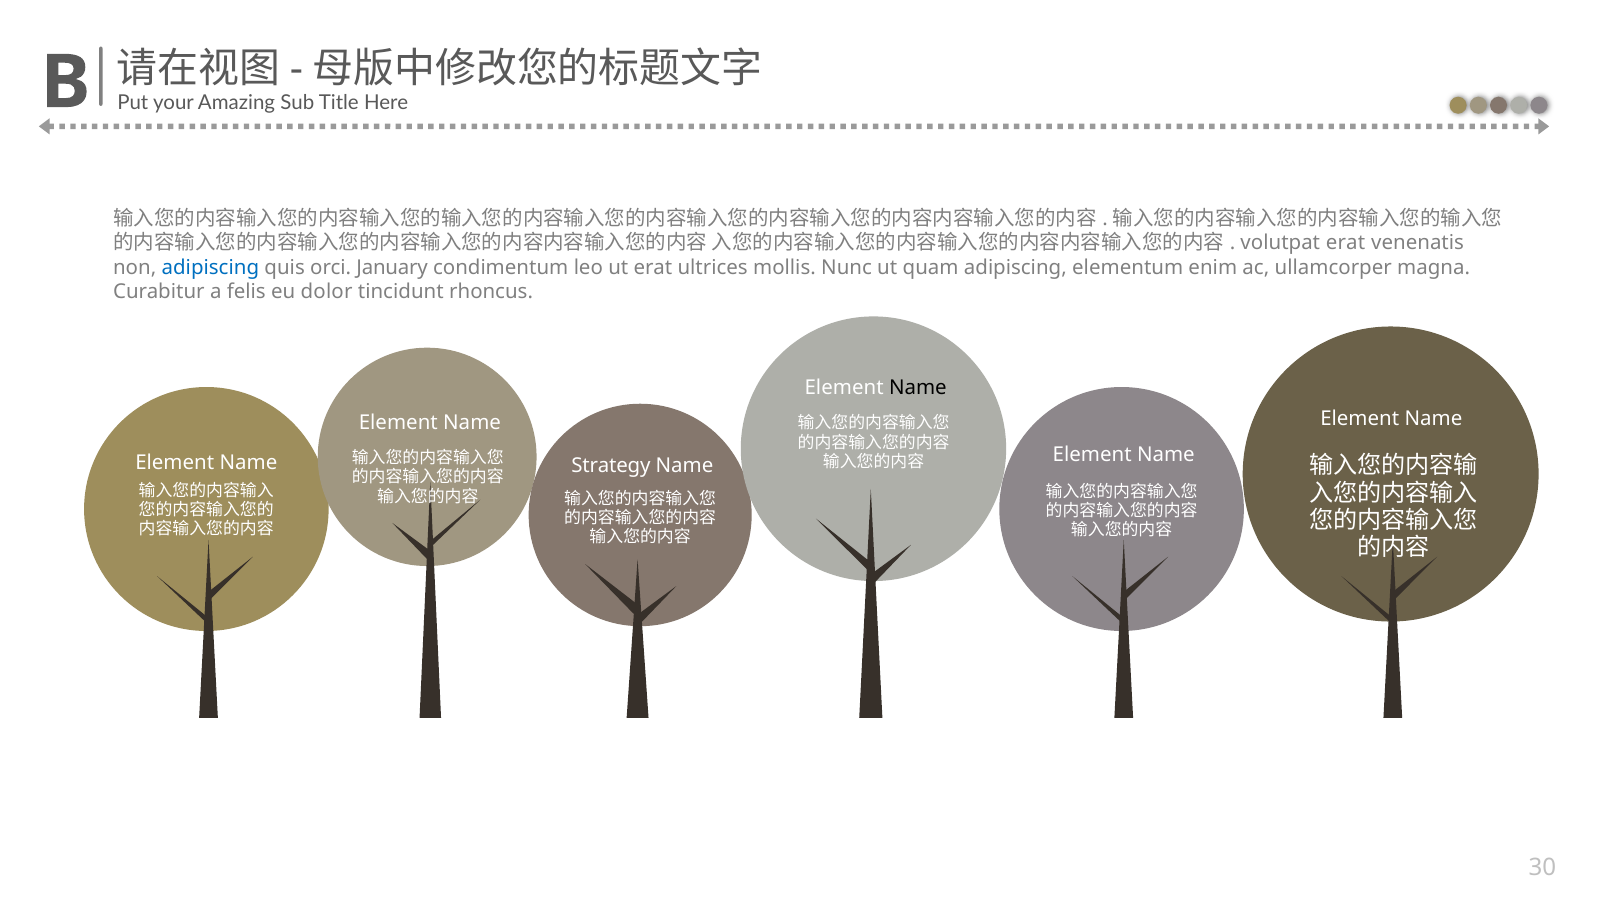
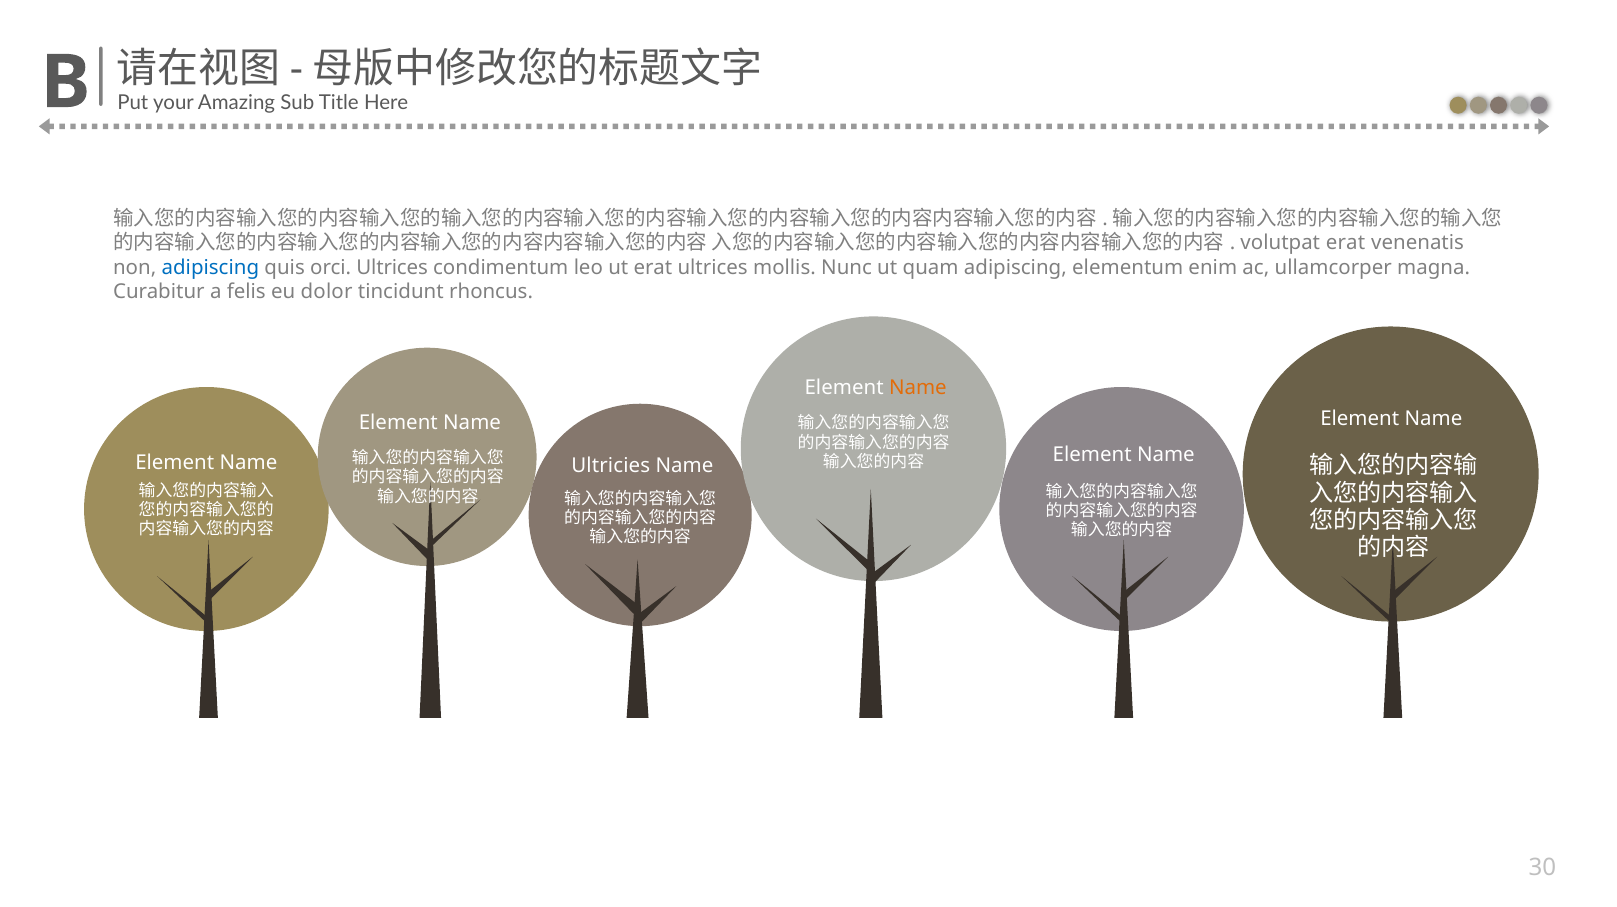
orci January: January -> Ultrices
Name at (918, 388) colour: black -> orange
Strategy: Strategy -> Ultricies
